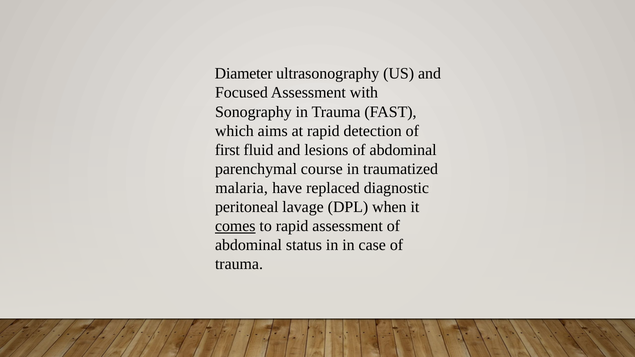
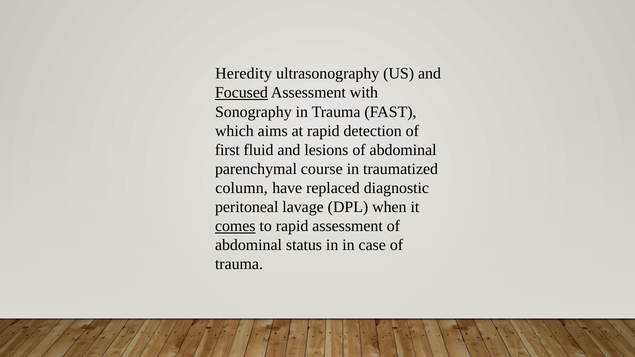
Diameter: Diameter -> Heredity
Focused underline: none -> present
malaria: malaria -> column
